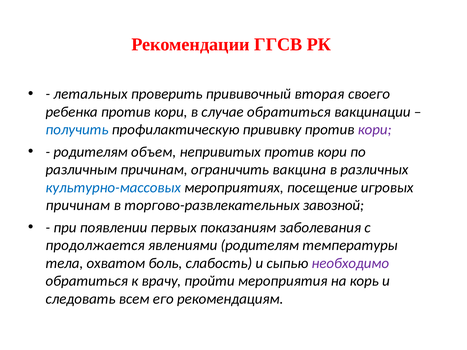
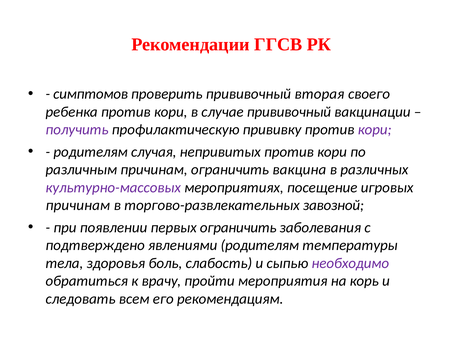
летальных: летальных -> симптомов
случае обратиться: обратиться -> прививочный
получить colour: blue -> purple
объем: объем -> случая
культурно-массовых colour: blue -> purple
первых показаниям: показаниям -> ограничить
продолжается: продолжается -> подтверждено
охватом: охватом -> здоровья
